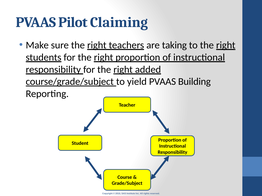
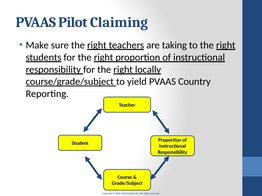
added: added -> locally
Building: Building -> Country
